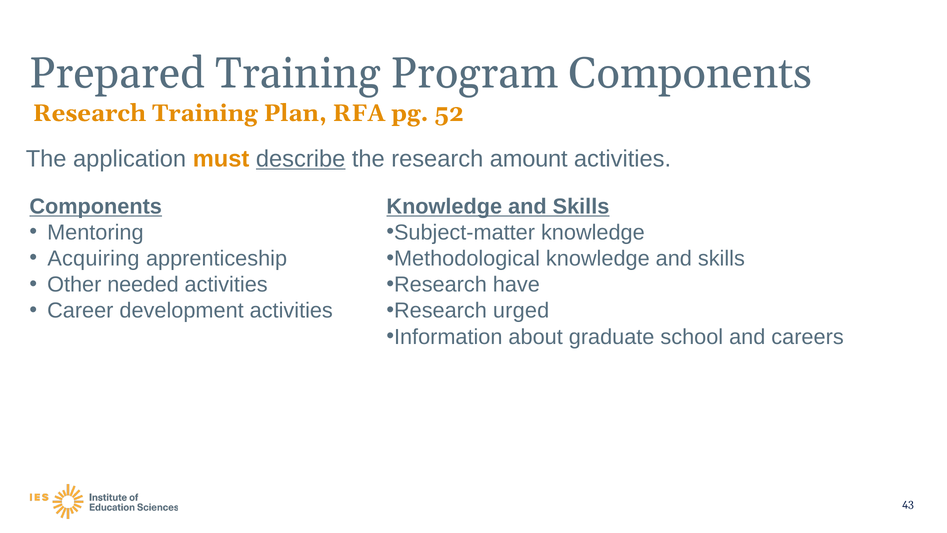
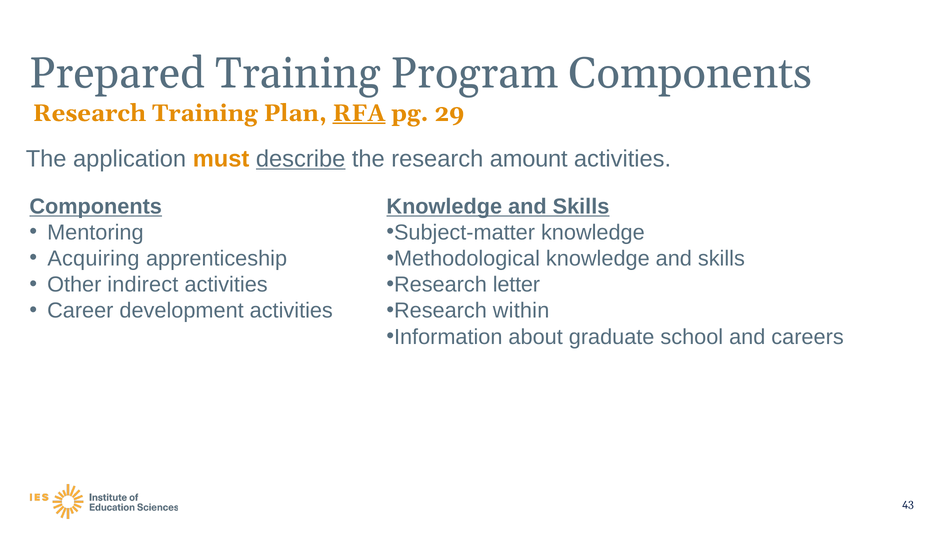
RFA underline: none -> present
52: 52 -> 29
needed: needed -> indirect
have: have -> letter
urged: urged -> within
